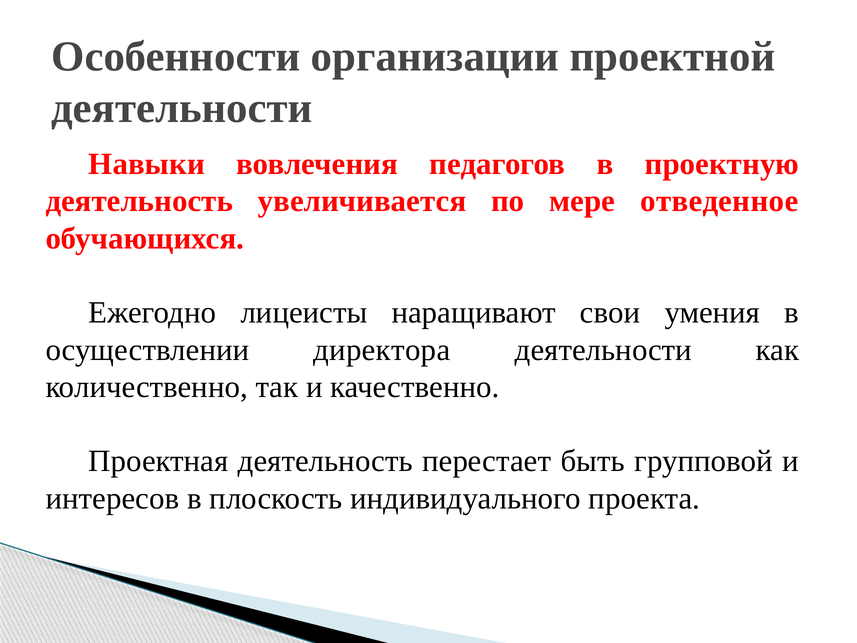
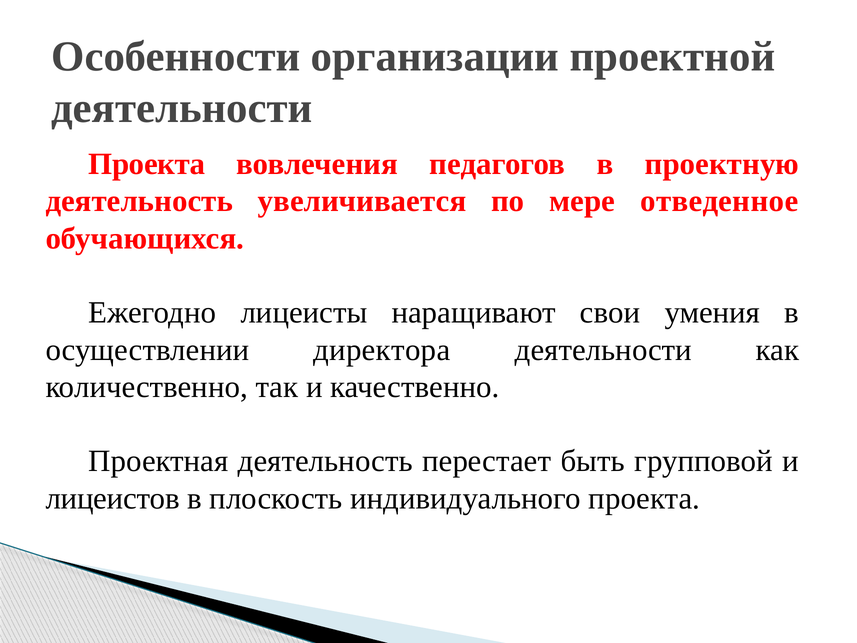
Навыки at (147, 164): Навыки -> Проекта
интересов: интересов -> лицеистов
